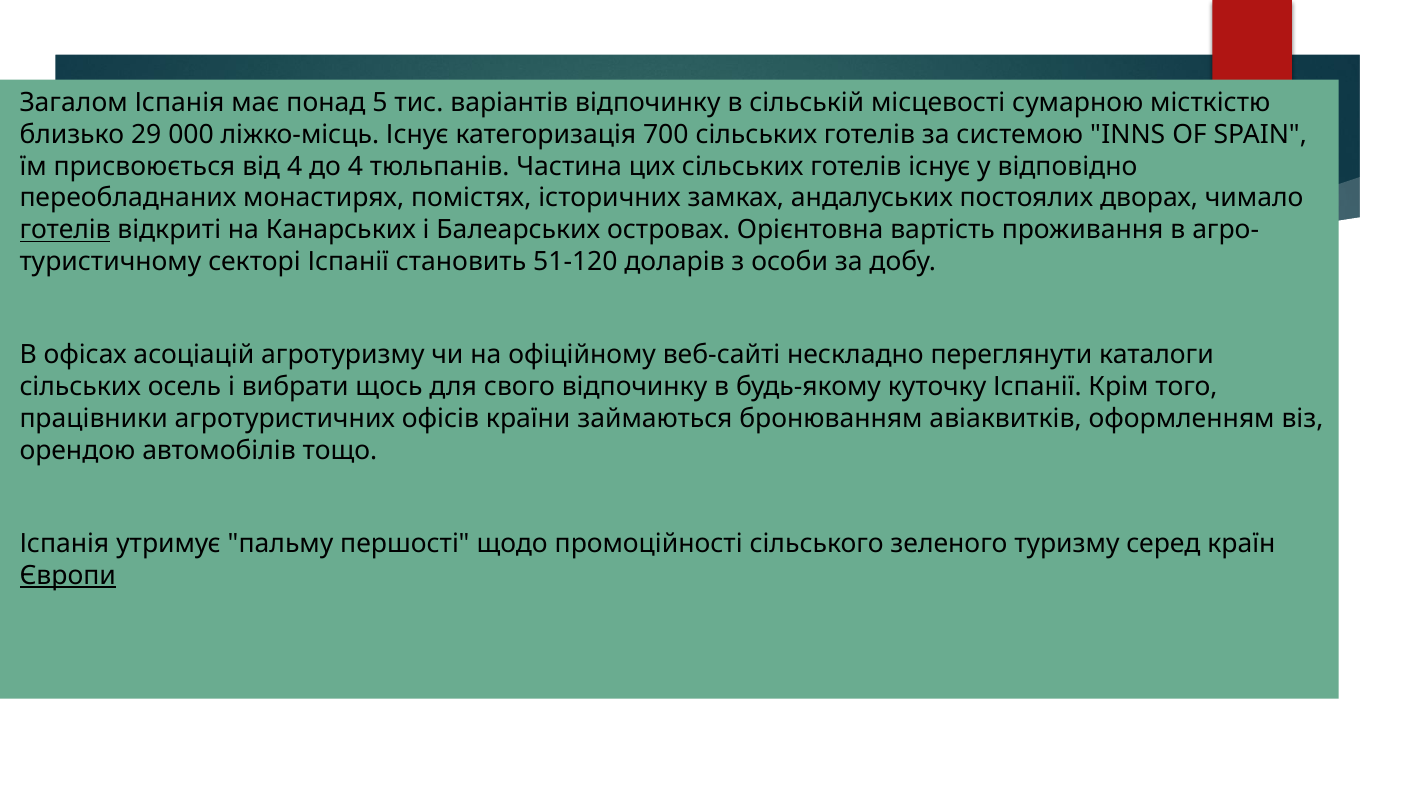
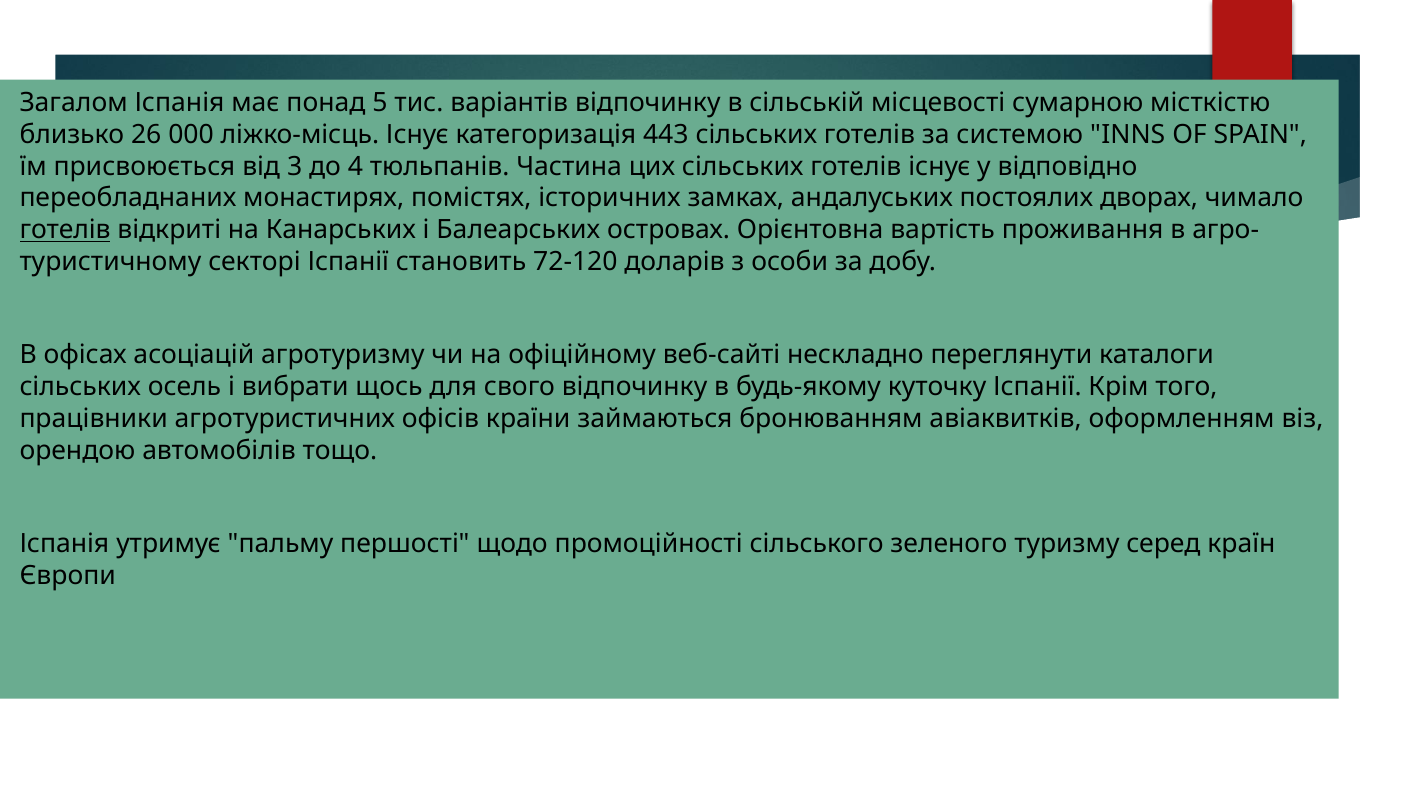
29: 29 -> 26
700: 700 -> 443
від 4: 4 -> 3
51-120: 51-120 -> 72-120
Європи underline: present -> none
